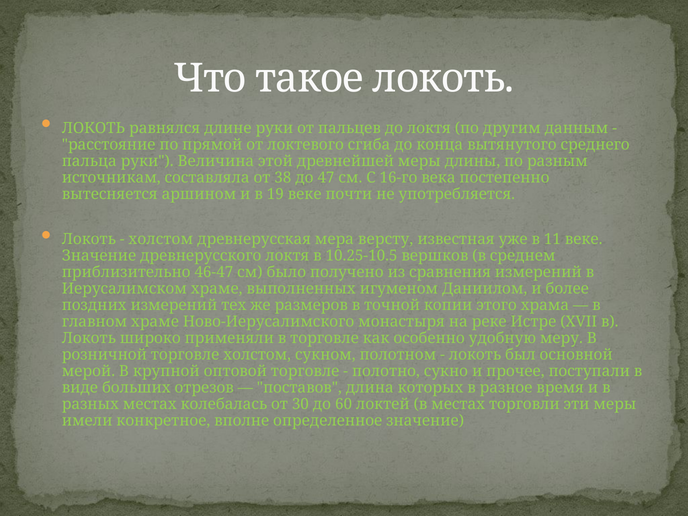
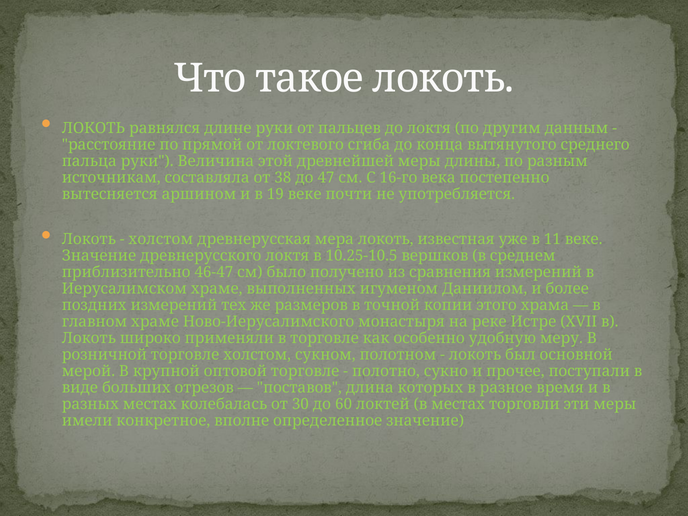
мера версту: версту -> локоть
